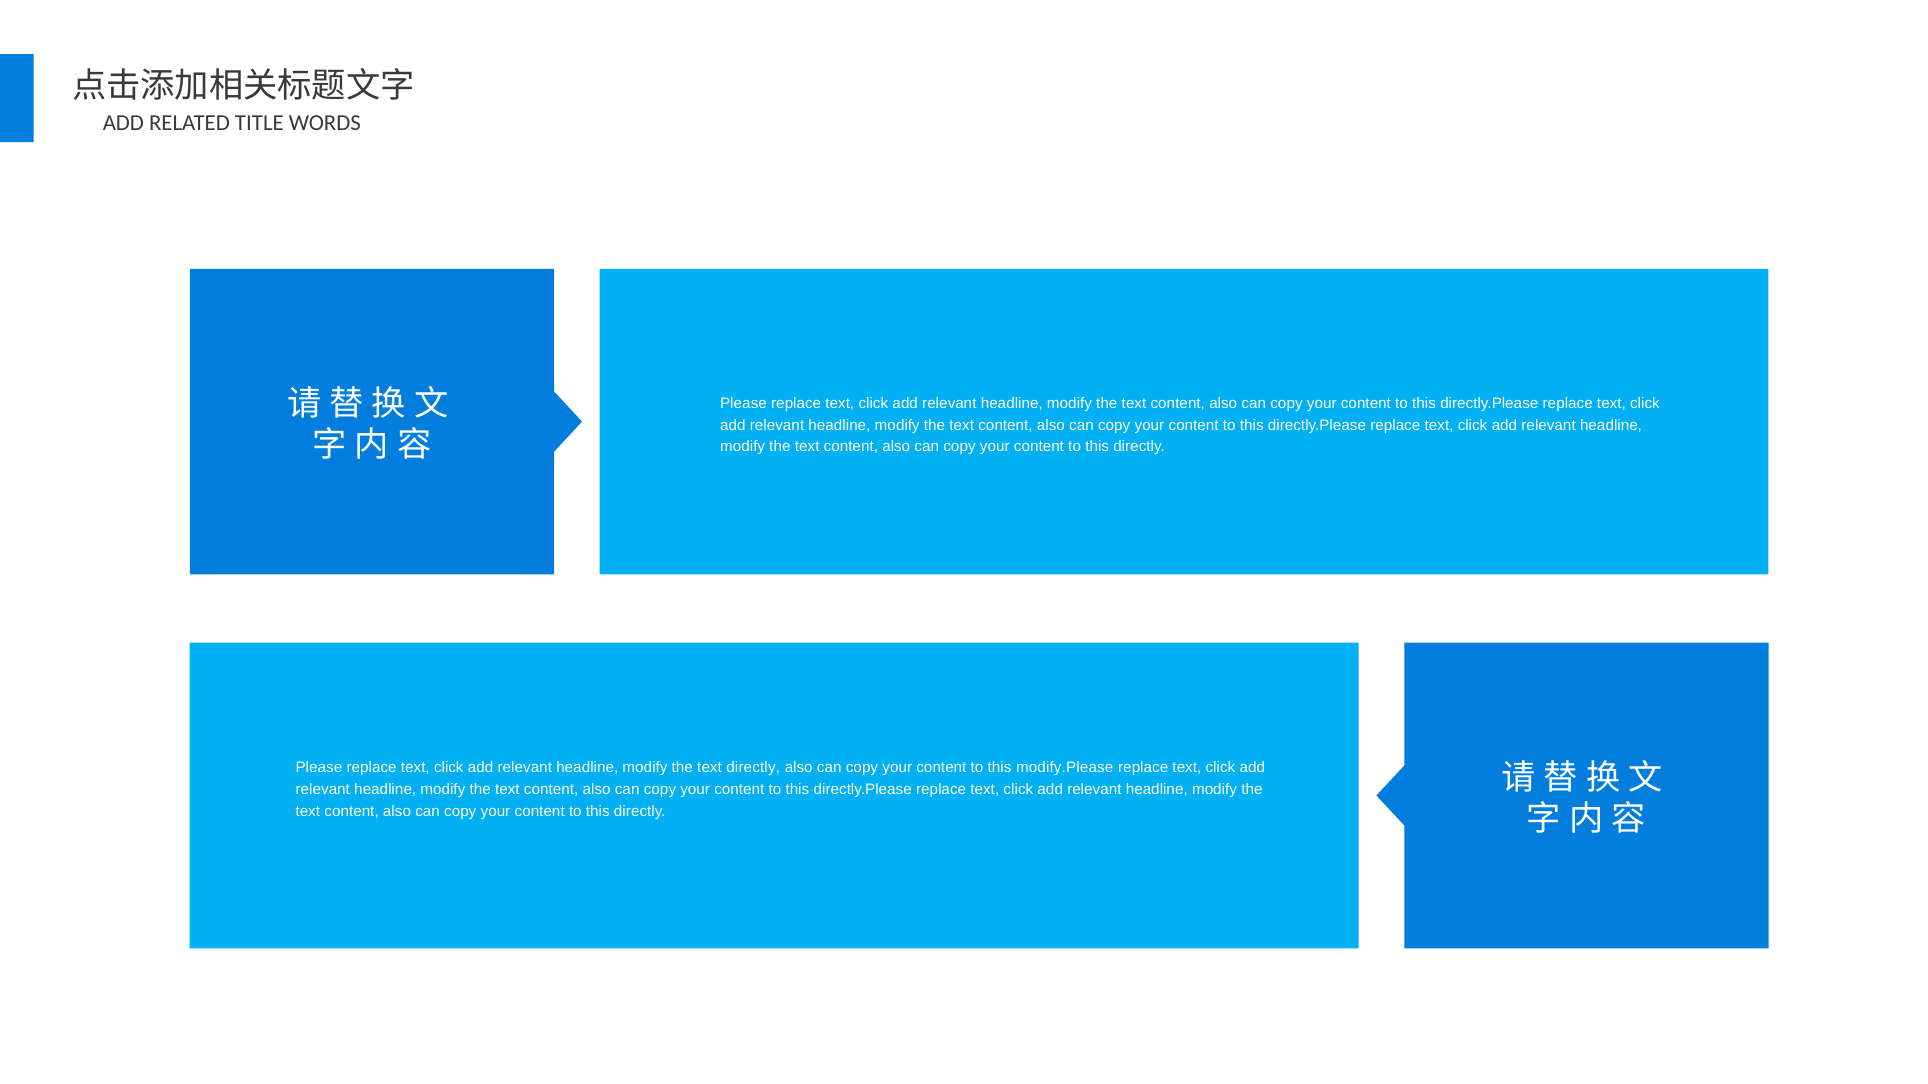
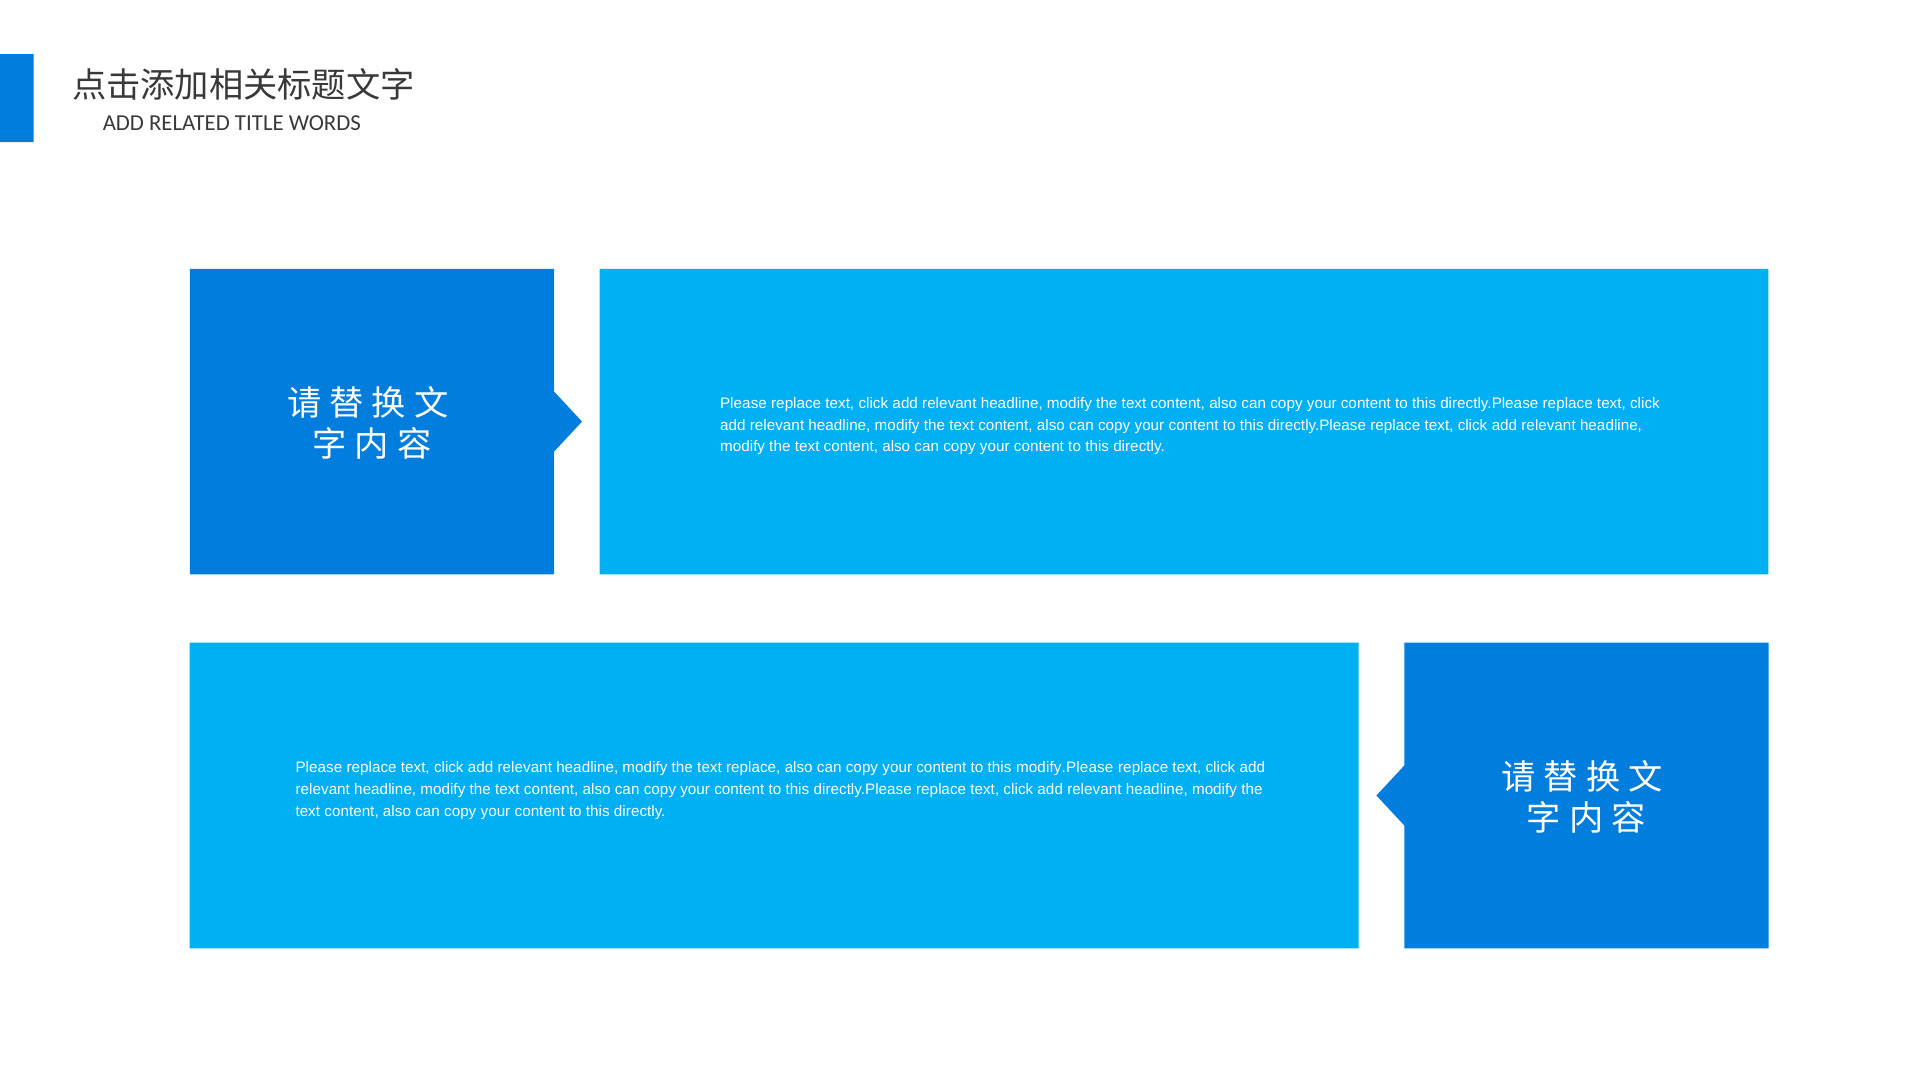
text directly: directly -> replace
